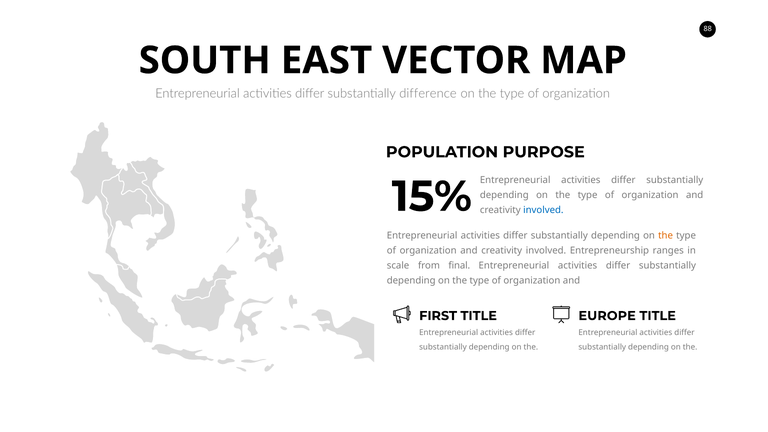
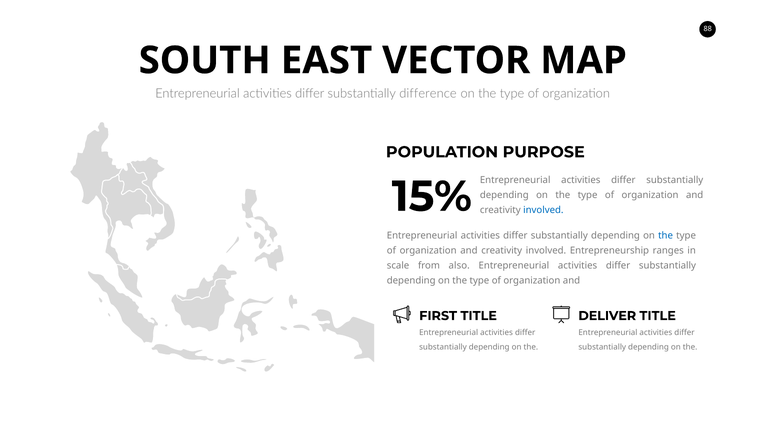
the at (666, 236) colour: orange -> blue
final: final -> also
EUROPE: EUROPE -> DELIVER
